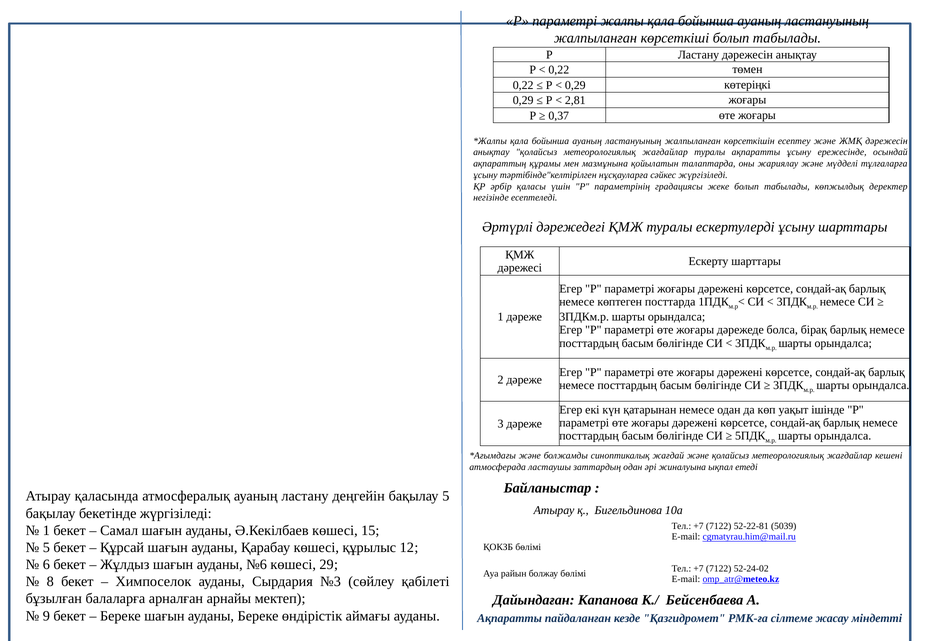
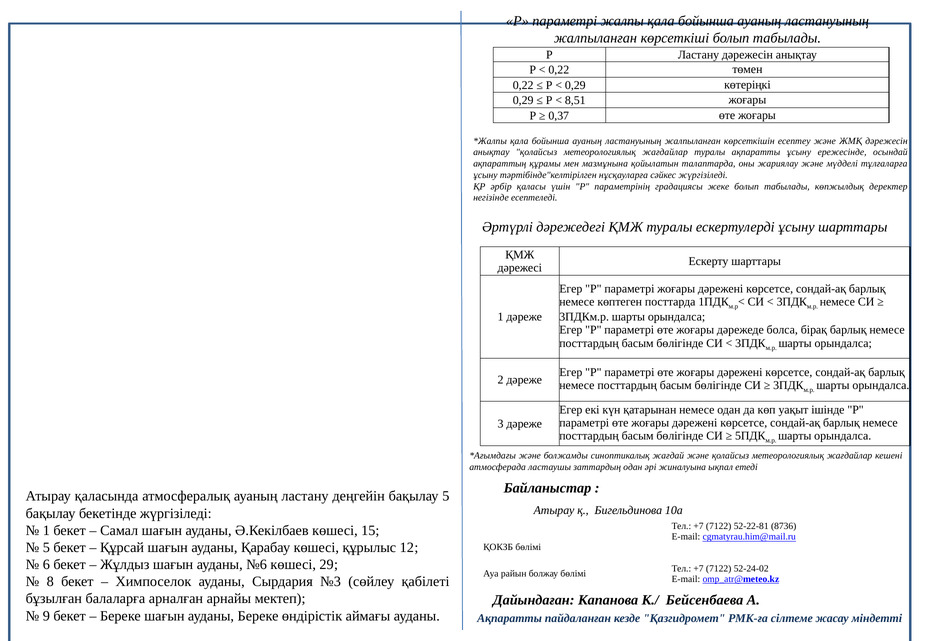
2,81: 2,81 -> 8,51
5039: 5039 -> 8736
